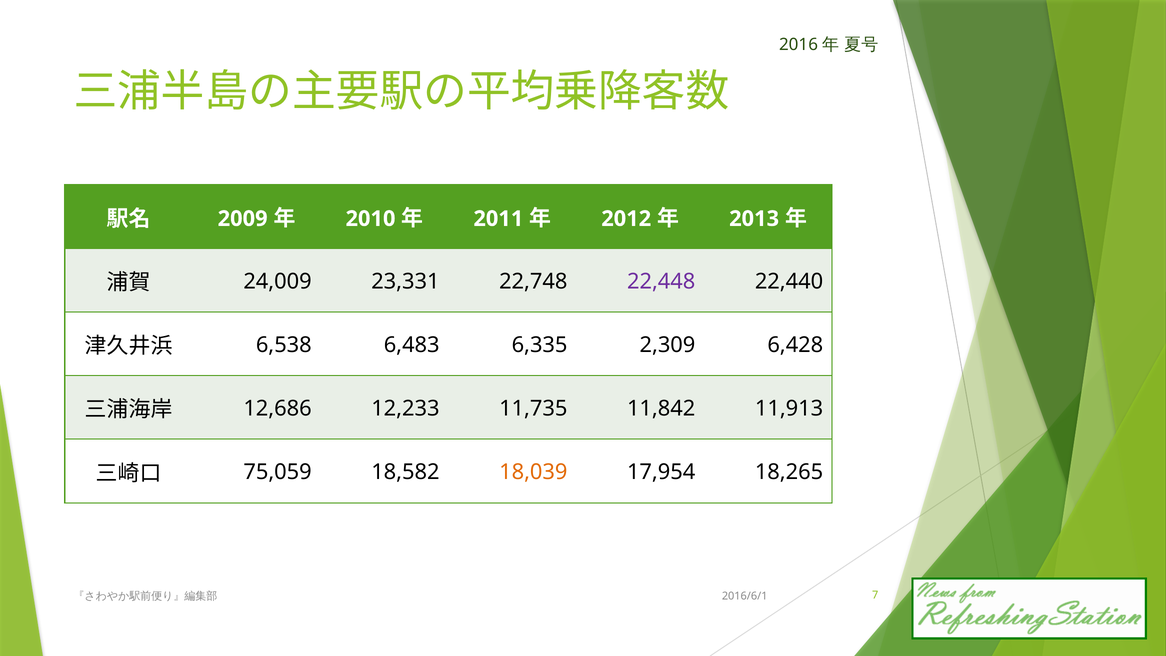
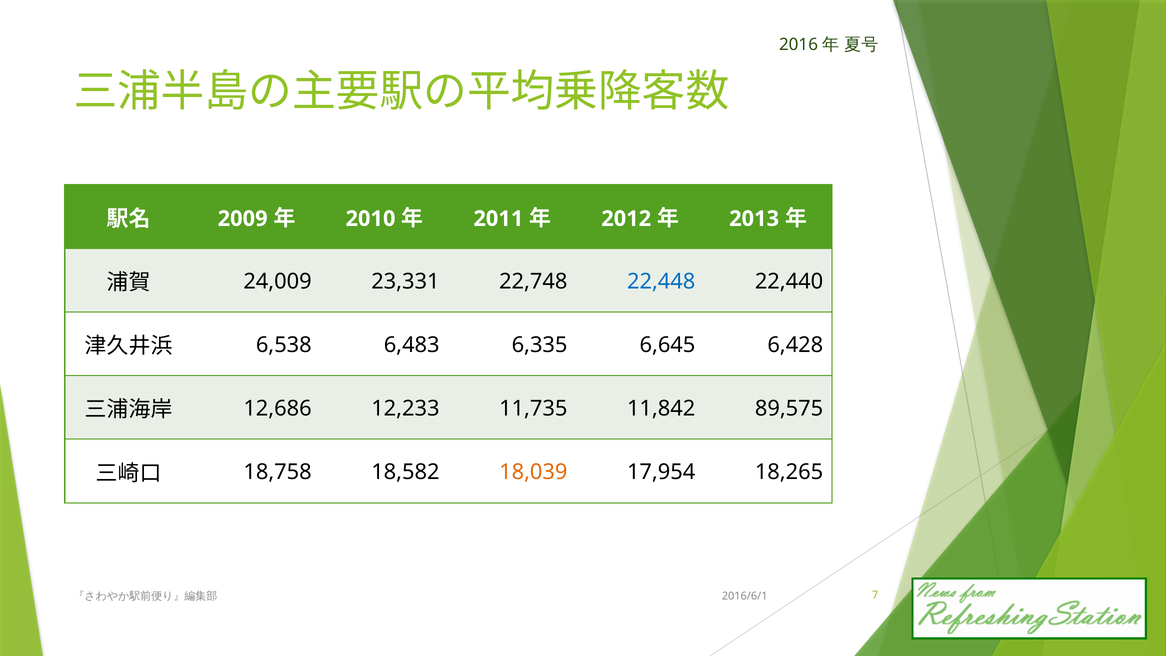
22,448 colour: purple -> blue
2,309: 2,309 -> 6,645
11,913: 11,913 -> 89,575
75,059: 75,059 -> 18,758
